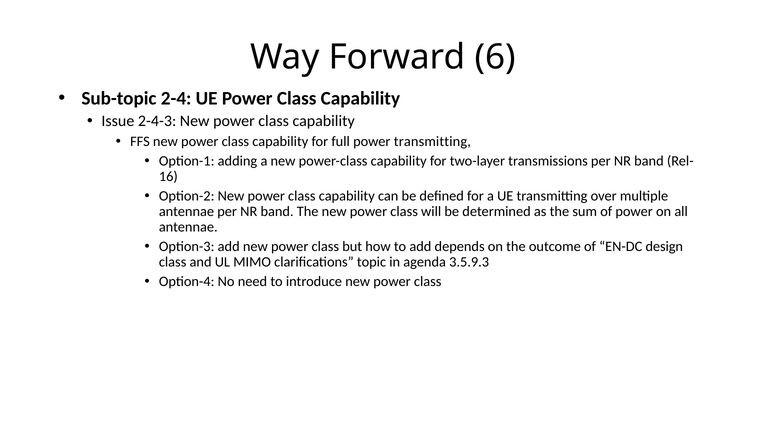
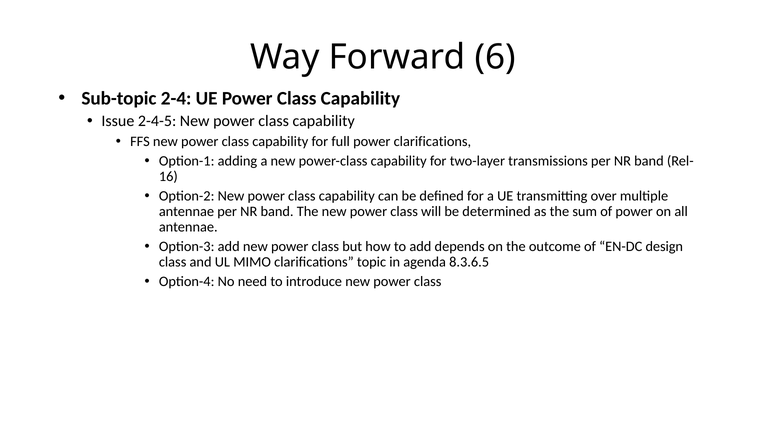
2-4-3: 2-4-3 -> 2-4-5
power transmitting: transmitting -> clarifications
3.5.9.3: 3.5.9.3 -> 8.3.6.5
